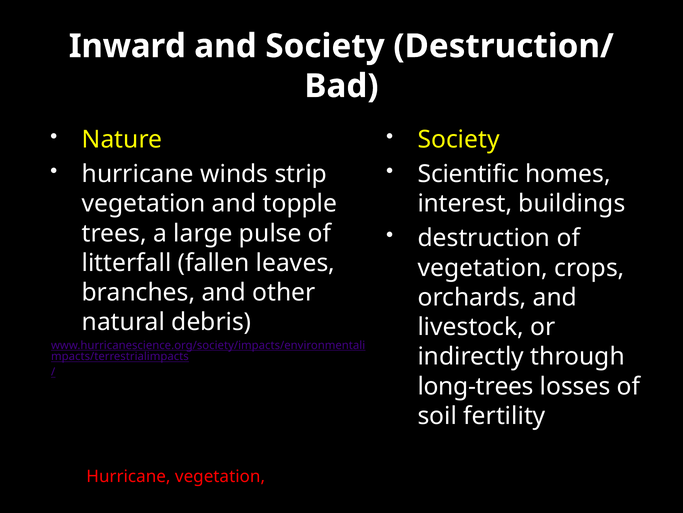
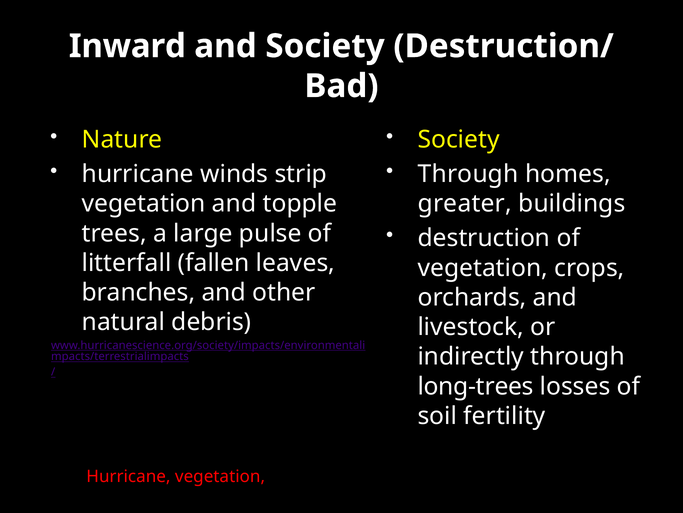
Scientific at (468, 174): Scientific -> Through
interest: interest -> greater
